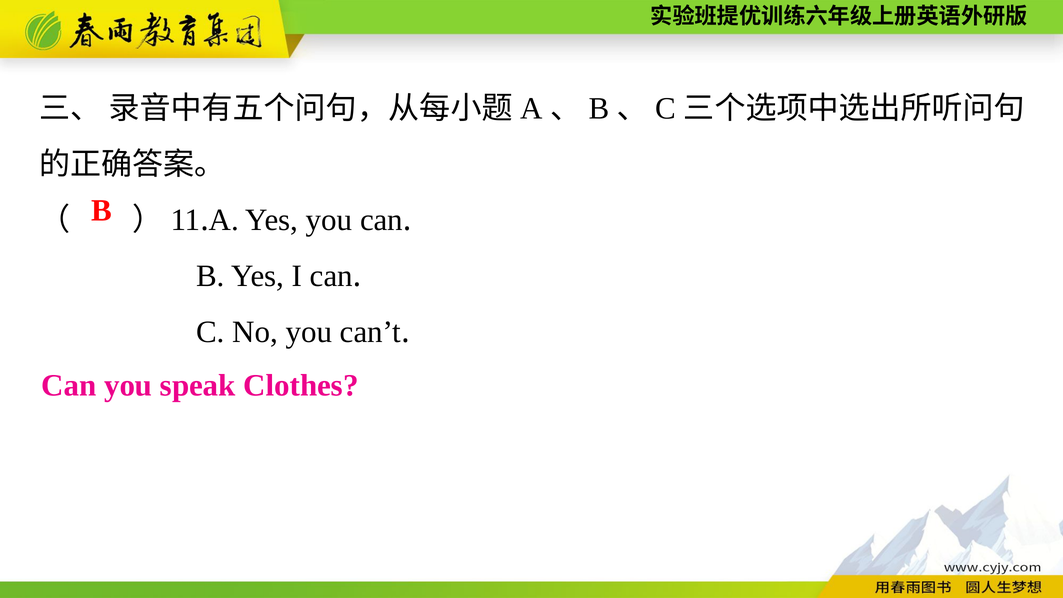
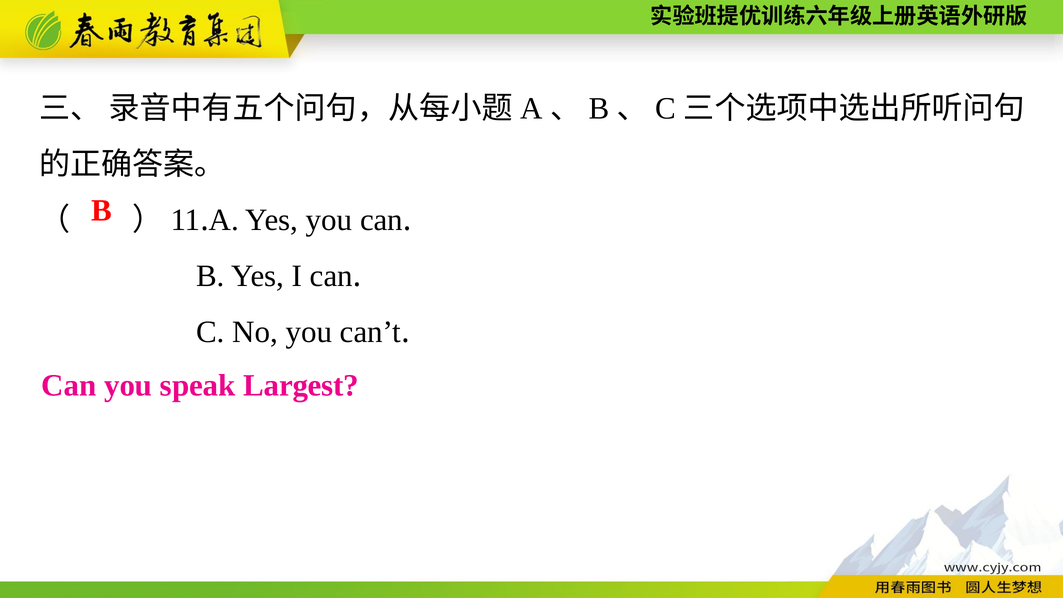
Clothes: Clothes -> Largest
